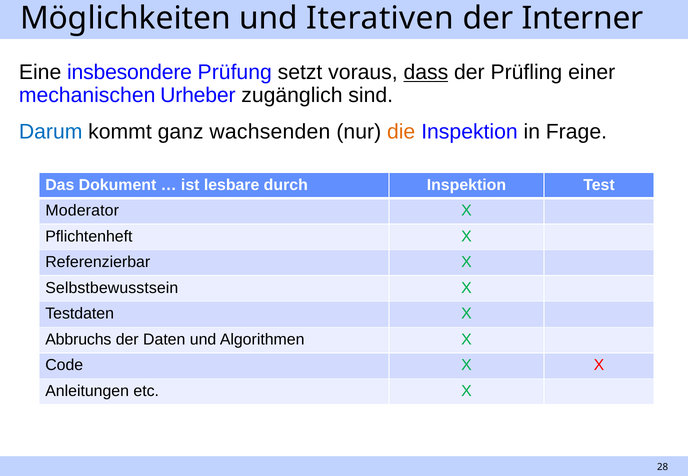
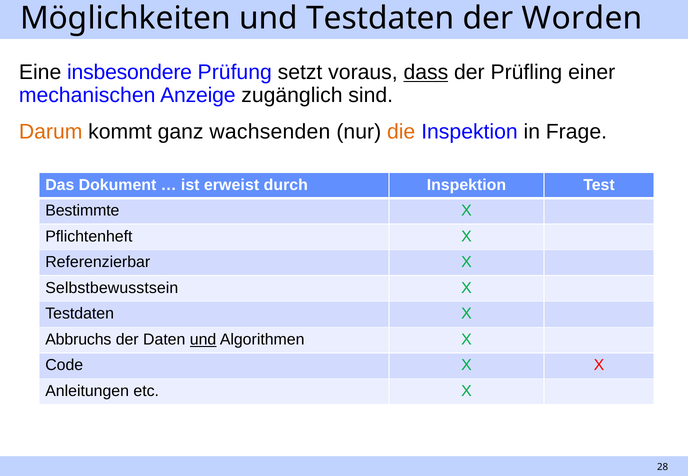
und Iterativen: Iterativen -> Testdaten
Interner: Interner -> Worden
Urheber: Urheber -> Anzeige
Darum colour: blue -> orange
lesbare: lesbare -> erweist
Moderator: Moderator -> Bestimmte
und at (203, 340) underline: none -> present
